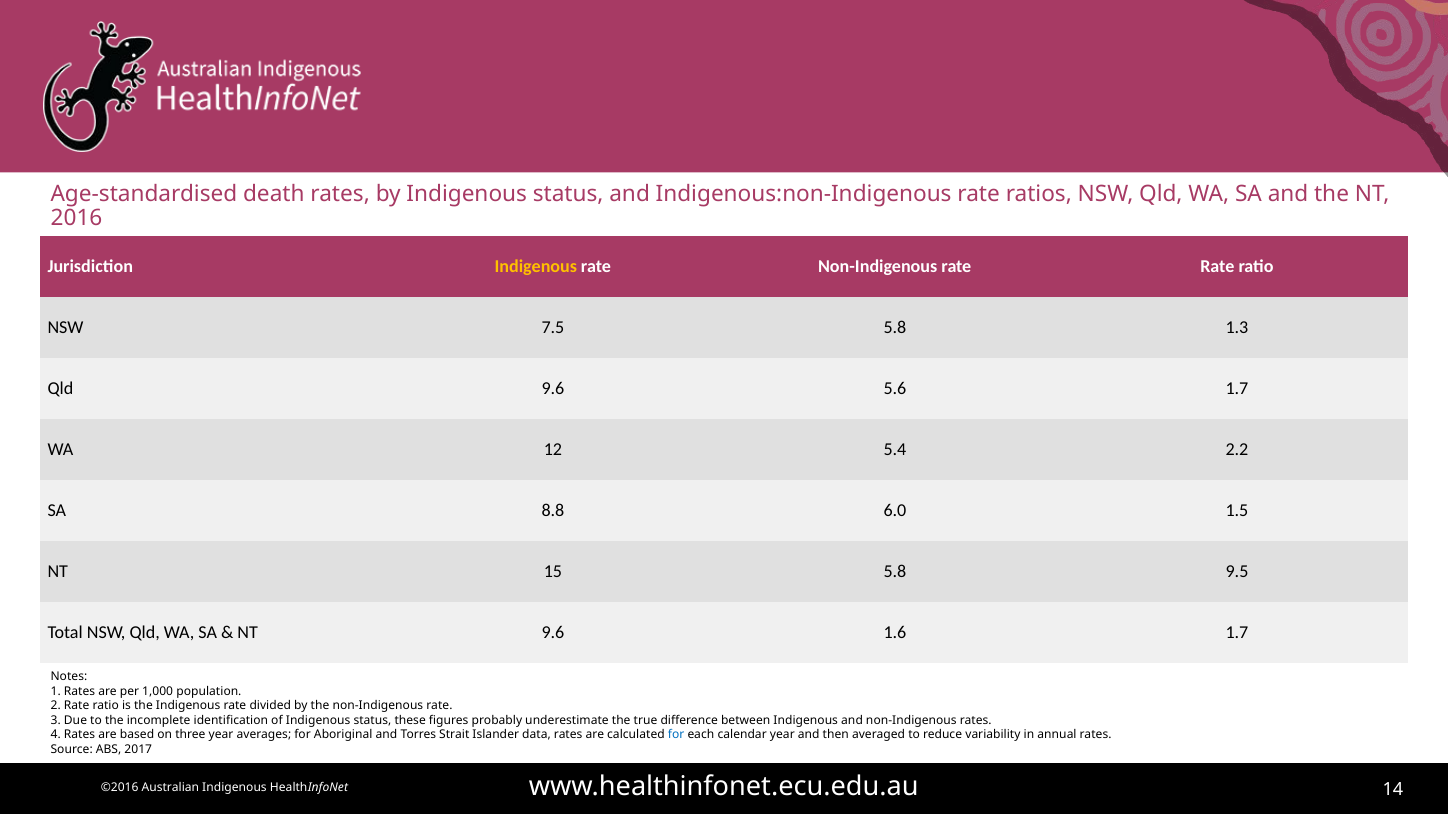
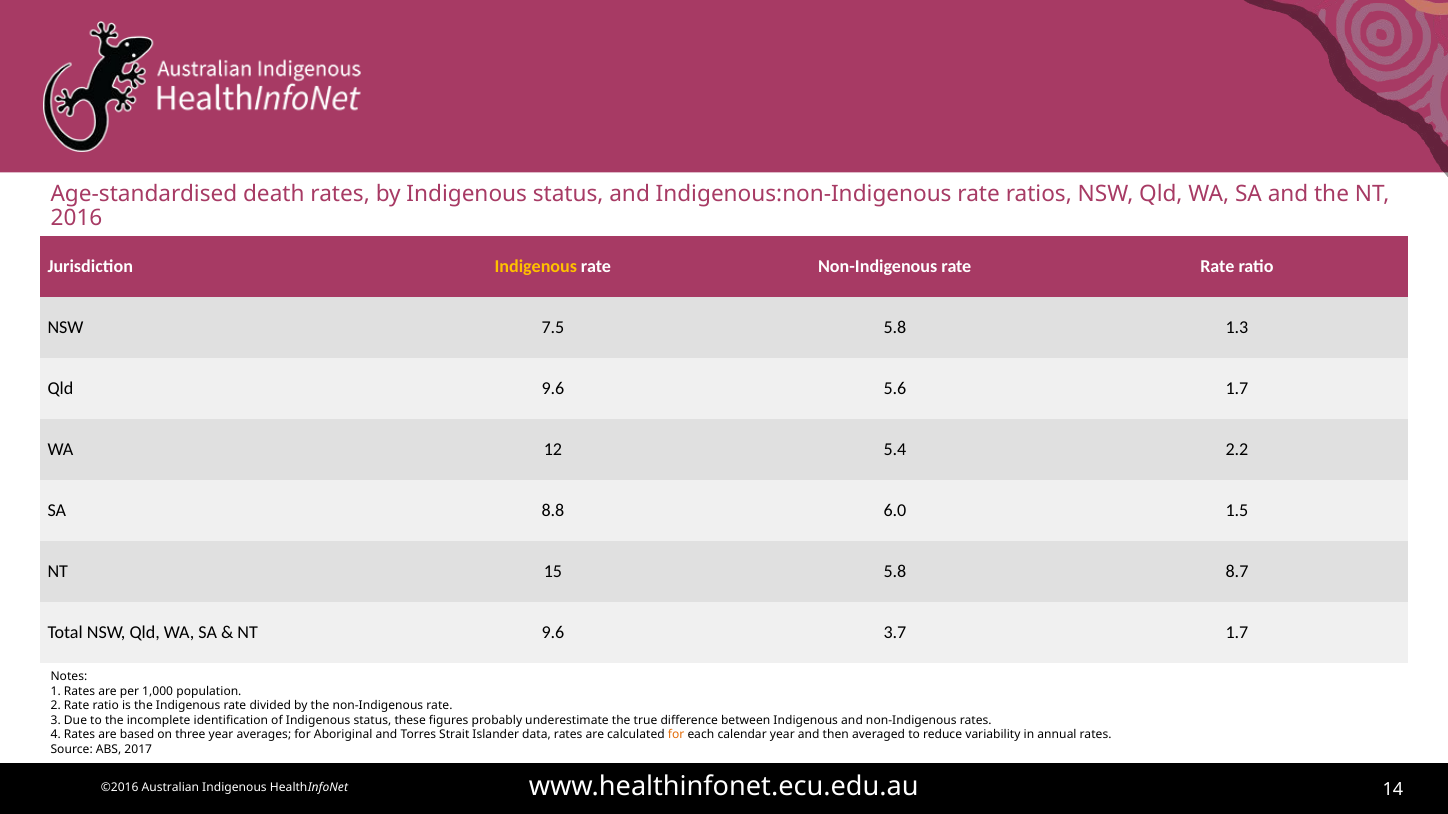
9.5: 9.5 -> 8.7
1.6: 1.6 -> 3.7
for at (676, 735) colour: blue -> orange
